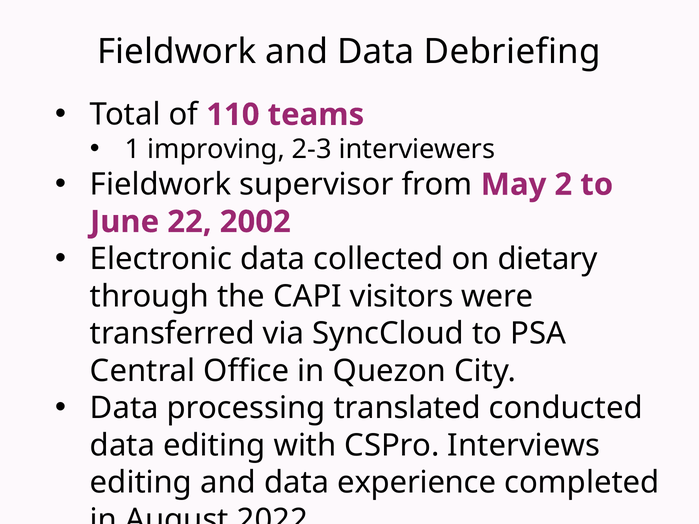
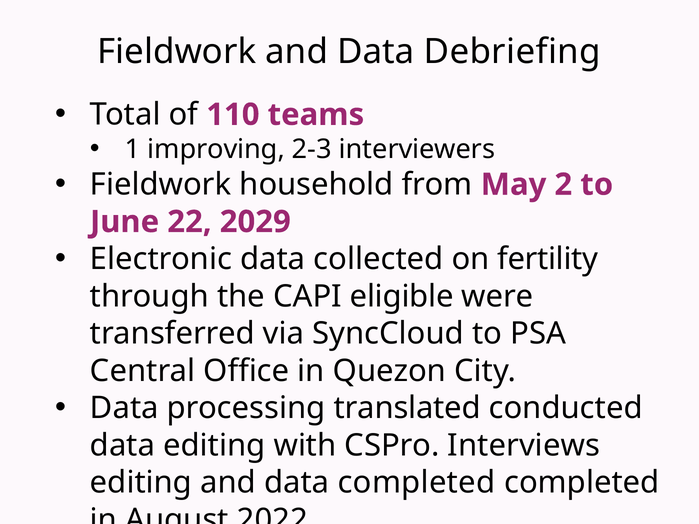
supervisor: supervisor -> household
2002: 2002 -> 2029
dietary: dietary -> fertility
visitors: visitors -> eligible
data experience: experience -> completed
